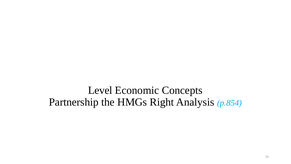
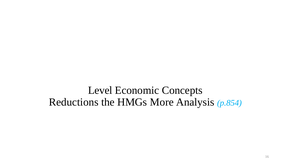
Partnership: Partnership -> Reductions
Right: Right -> More
